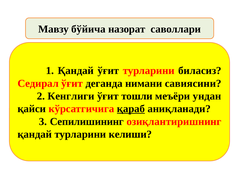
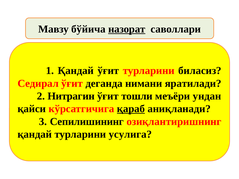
назорат underline: none -> present
савиясини: савиясини -> яратилади
Кенглиги: Кенглиги -> Нитрагин
келиши: келиши -> усулига
